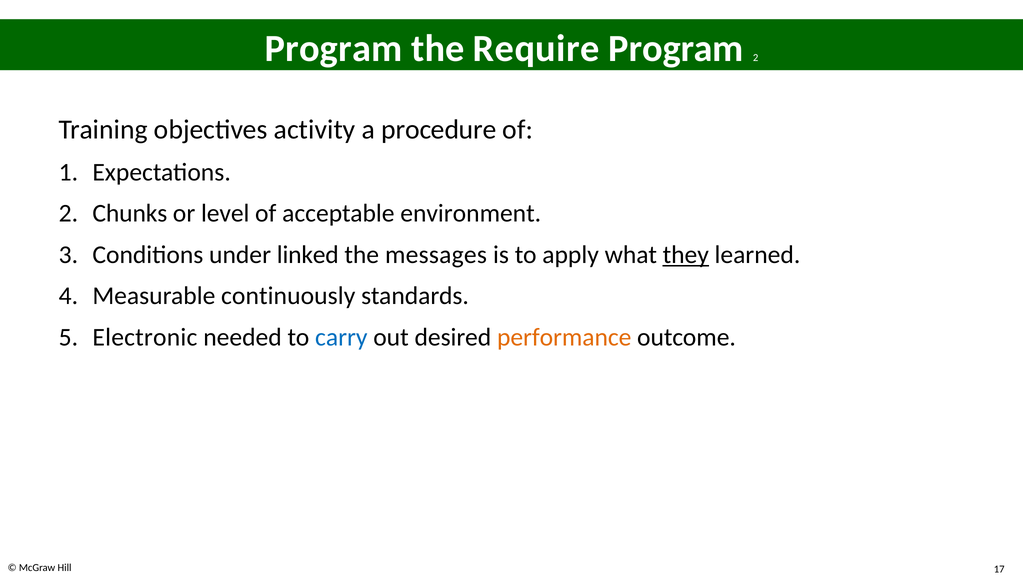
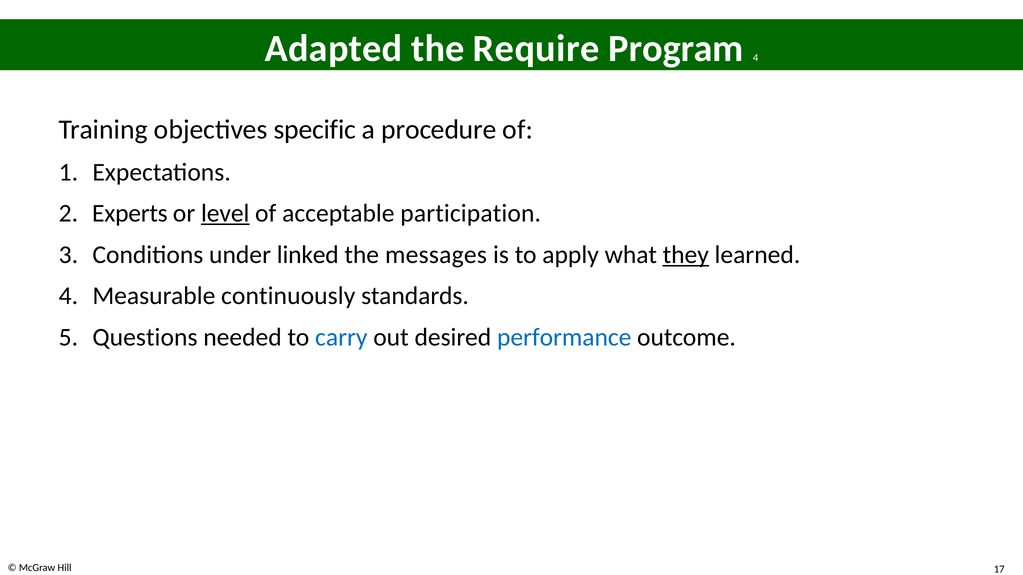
Program at (334, 49): Program -> Adapted
Program 2: 2 -> 4
activity: activity -> specific
Chunks: Chunks -> Experts
level underline: none -> present
environment: environment -> participation
Electronic: Electronic -> Questions
performance colour: orange -> blue
